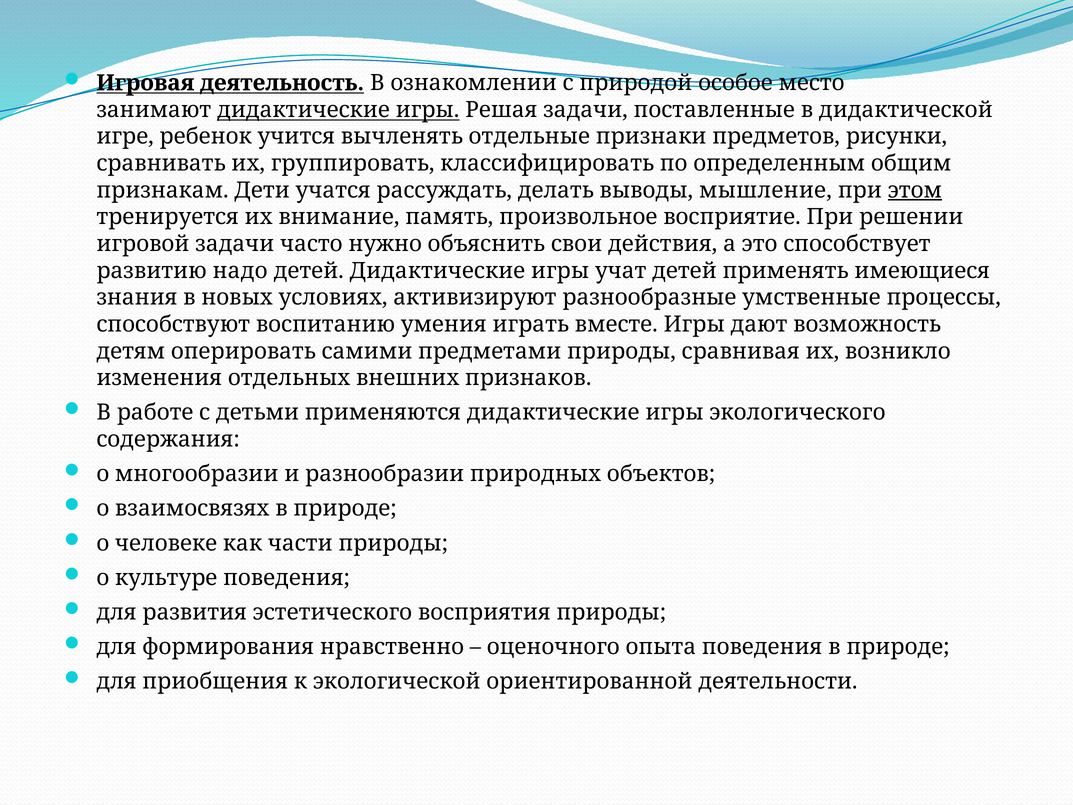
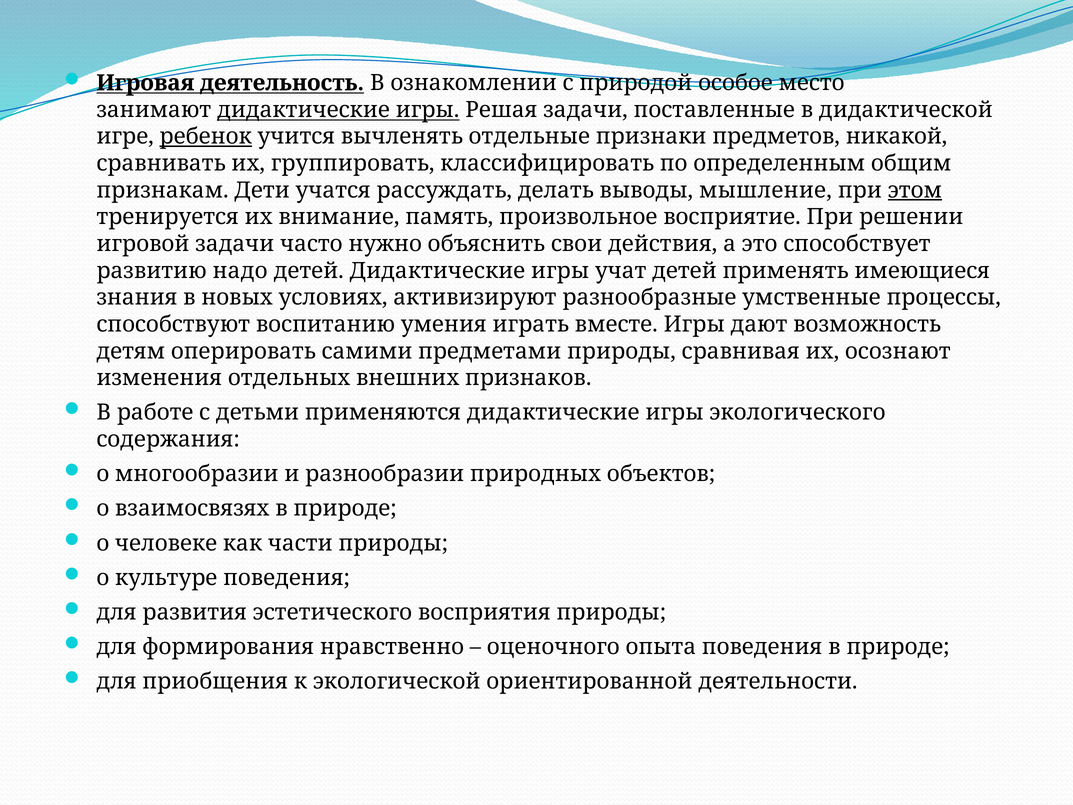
ребенок underline: none -> present
рисунки: рисунки -> никакой
возникло: возникло -> осознают
